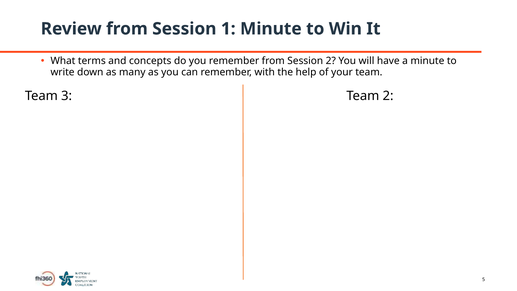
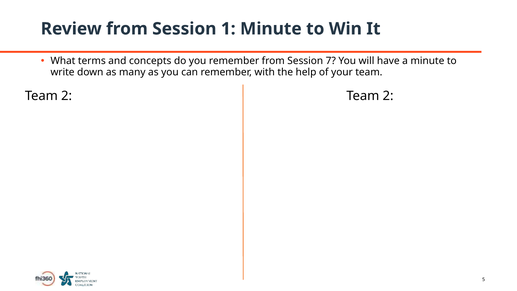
Session 2: 2 -> 7
3 at (67, 96): 3 -> 2
